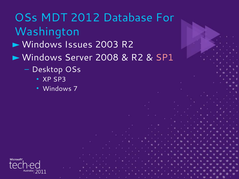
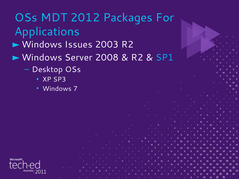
Database: Database -> Packages
Washington: Washington -> Applications
SP1 colour: pink -> light blue
